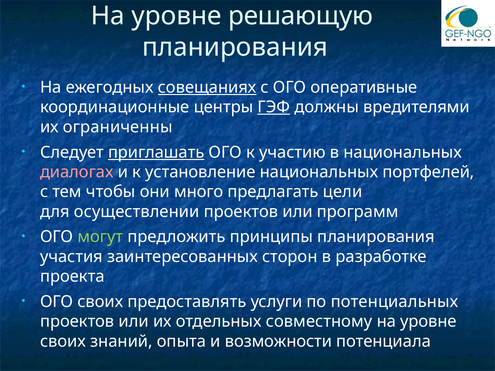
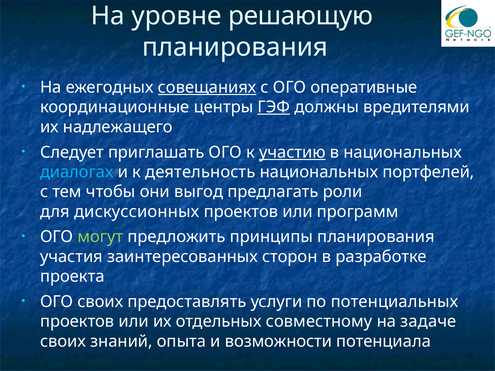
ограниченны: ограниченны -> надлежащего
приглашать underline: present -> none
участию underline: none -> present
диалогах colour: pink -> light blue
установление: установление -> деятельность
много: много -> выгод
цели: цели -> роли
осуществлении: осуществлении -> дискуссионных
уровне at (428, 322): уровне -> задаче
